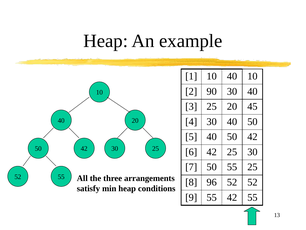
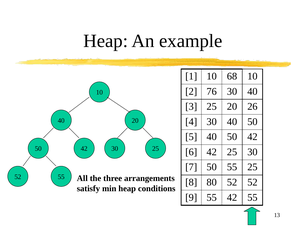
10 40: 40 -> 68
90: 90 -> 76
45: 45 -> 26
96: 96 -> 80
